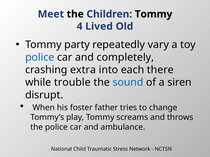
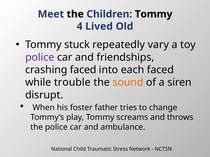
party: party -> stuck
police at (40, 57) colour: blue -> purple
completely: completely -> friendships
crashing extra: extra -> faced
each there: there -> faced
sound colour: blue -> orange
